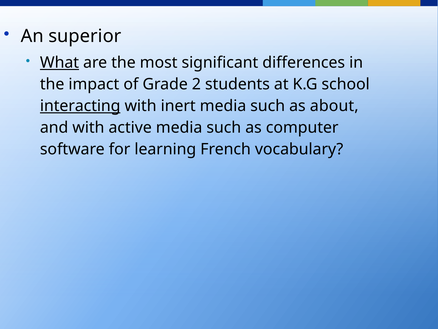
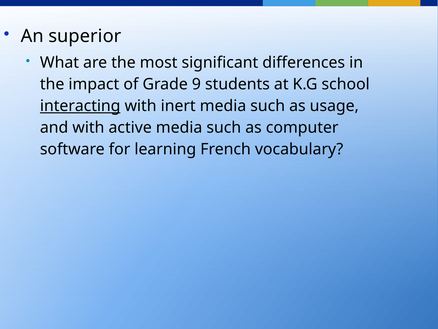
What underline: present -> none
2: 2 -> 9
about: about -> usage
